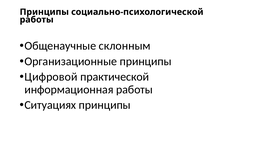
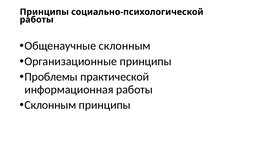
Цифровой: Цифровой -> Проблемы
Ситуациях at (50, 105): Ситуациях -> Склонным
